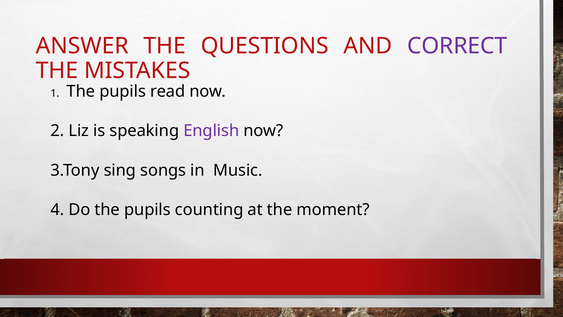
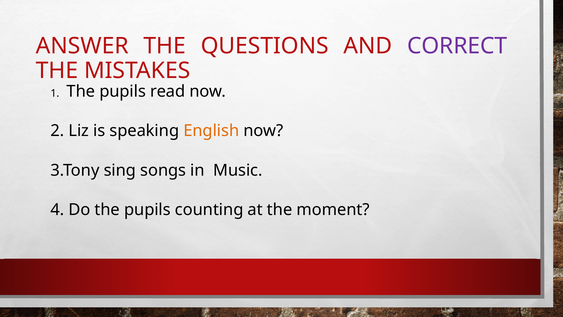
English colour: purple -> orange
